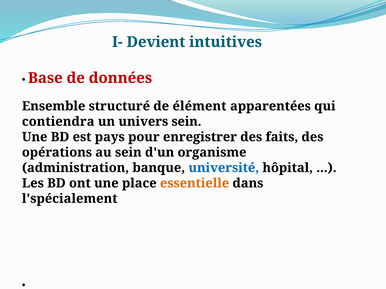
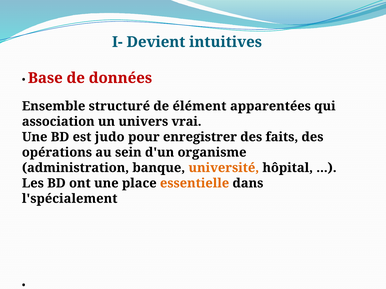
contiendra: contiendra -> association
univers sein: sein -> vrai
pays: pays -> judo
université colour: blue -> orange
